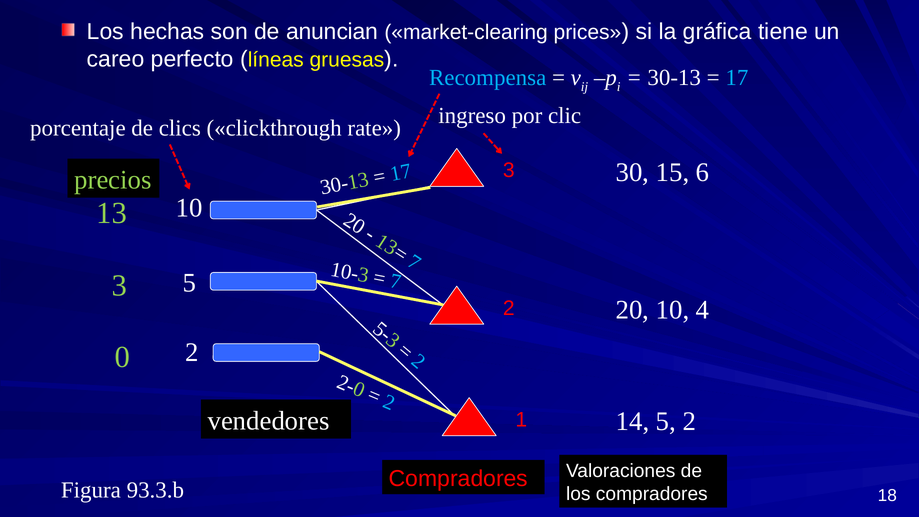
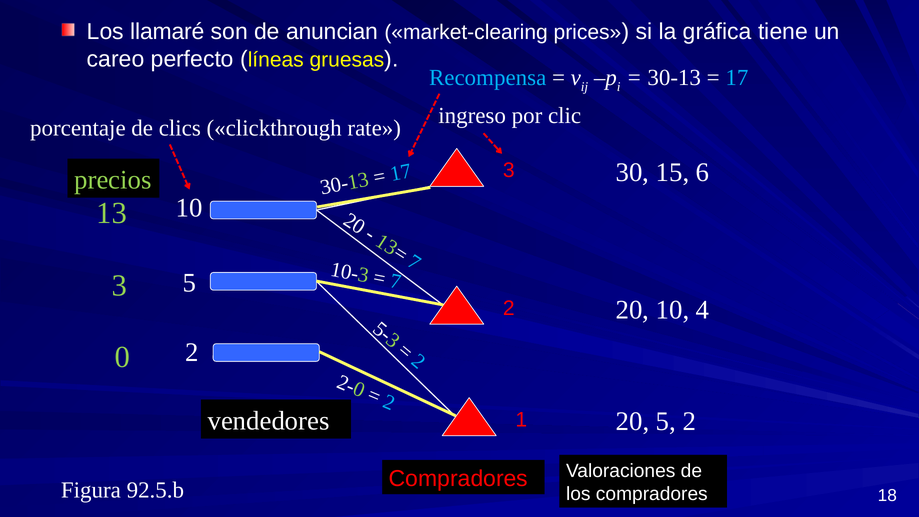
hechas: hechas -> llamaré
14 at (632, 421): 14 -> 20
93.3.b: 93.3.b -> 92.5.b
